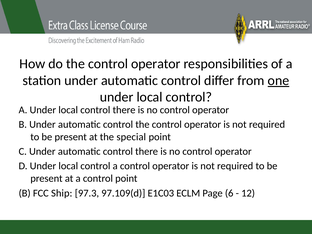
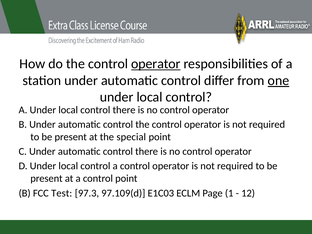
operator at (156, 64) underline: none -> present
Ship: Ship -> Test
6: 6 -> 1
